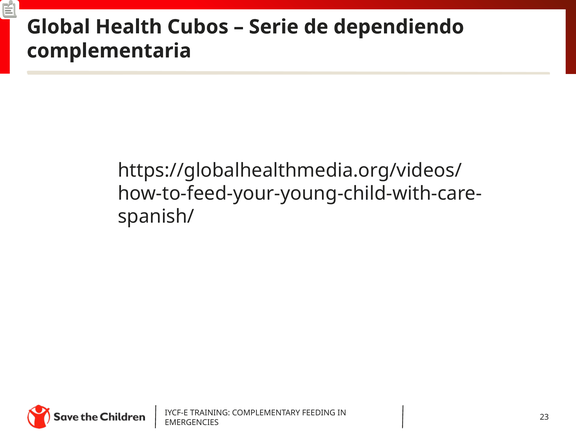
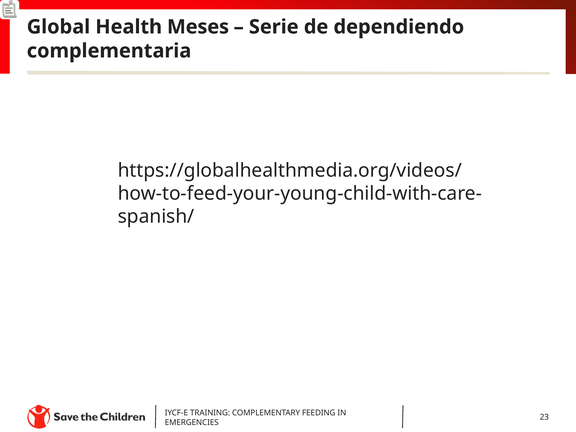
Cubos: Cubos -> Meses
